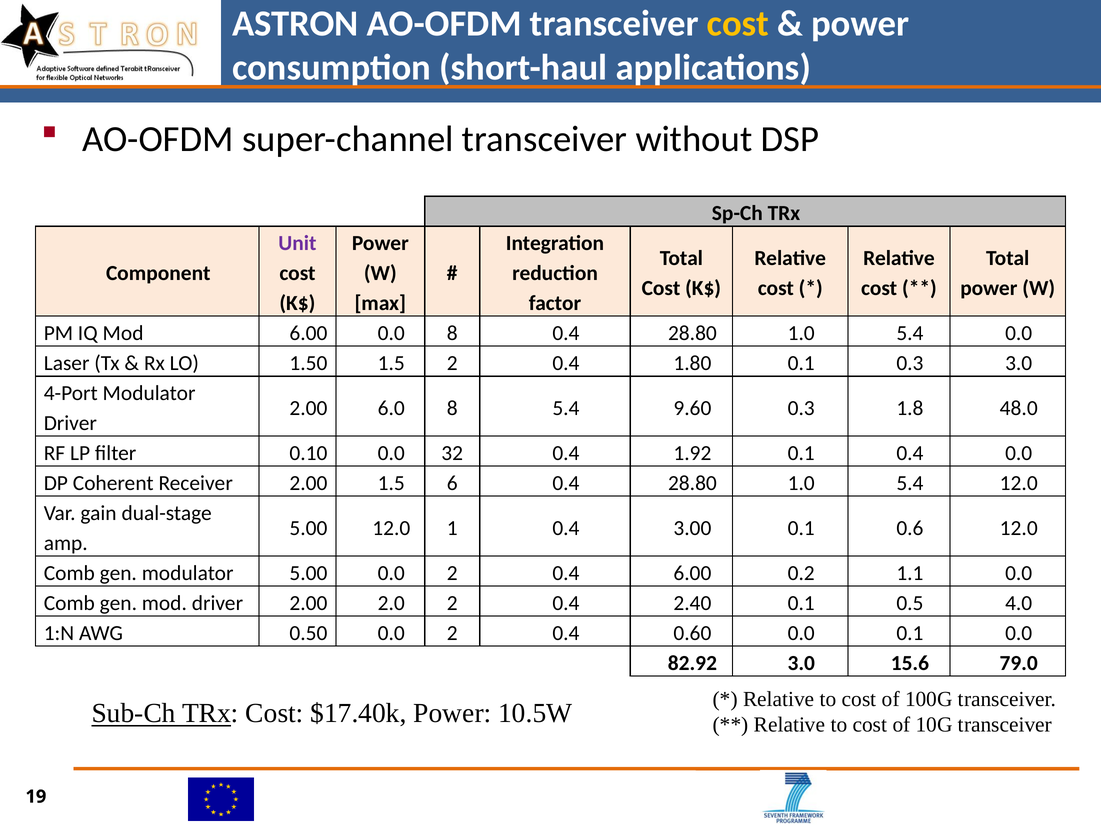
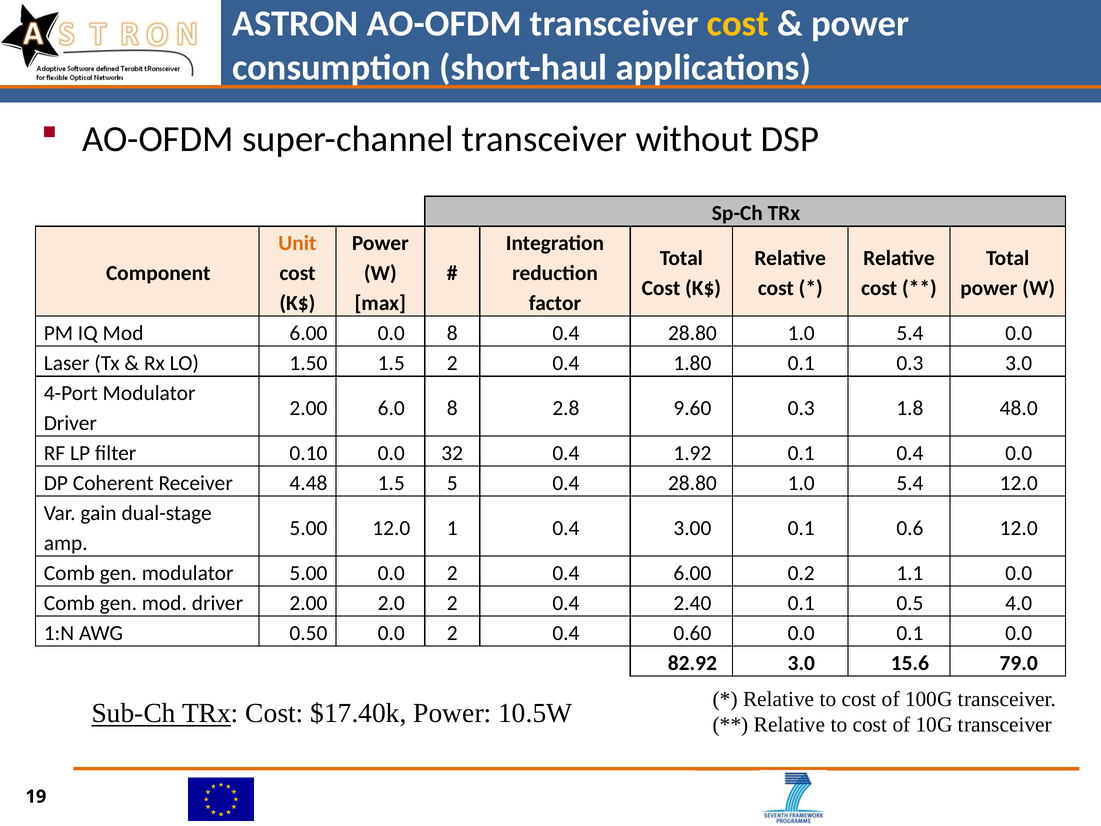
Unit colour: purple -> orange
8 5.4: 5.4 -> 2.8
Receiver 2.00: 2.00 -> 4.48
6: 6 -> 5
